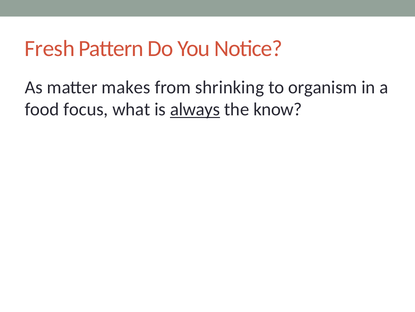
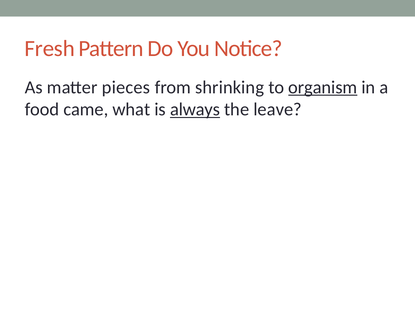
makes: makes -> pieces
organism underline: none -> present
focus: focus -> came
know: know -> leave
